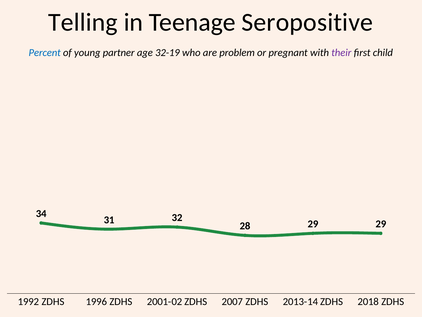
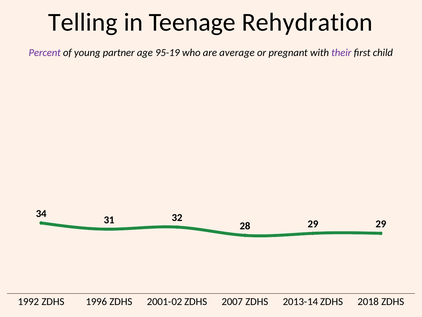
Seropositive: Seropositive -> Rehydration
Percent colour: blue -> purple
32-19: 32-19 -> 95-19
problem: problem -> average
